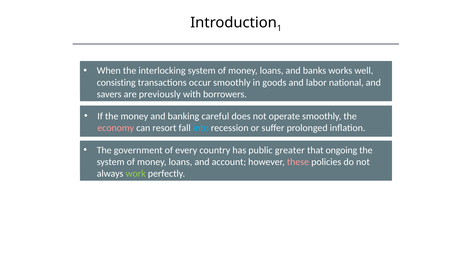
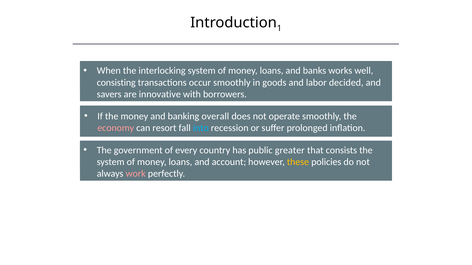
national: national -> decided
previously: previously -> innovative
careful: careful -> overall
ongoing: ongoing -> consists
these colour: pink -> yellow
work colour: light green -> pink
